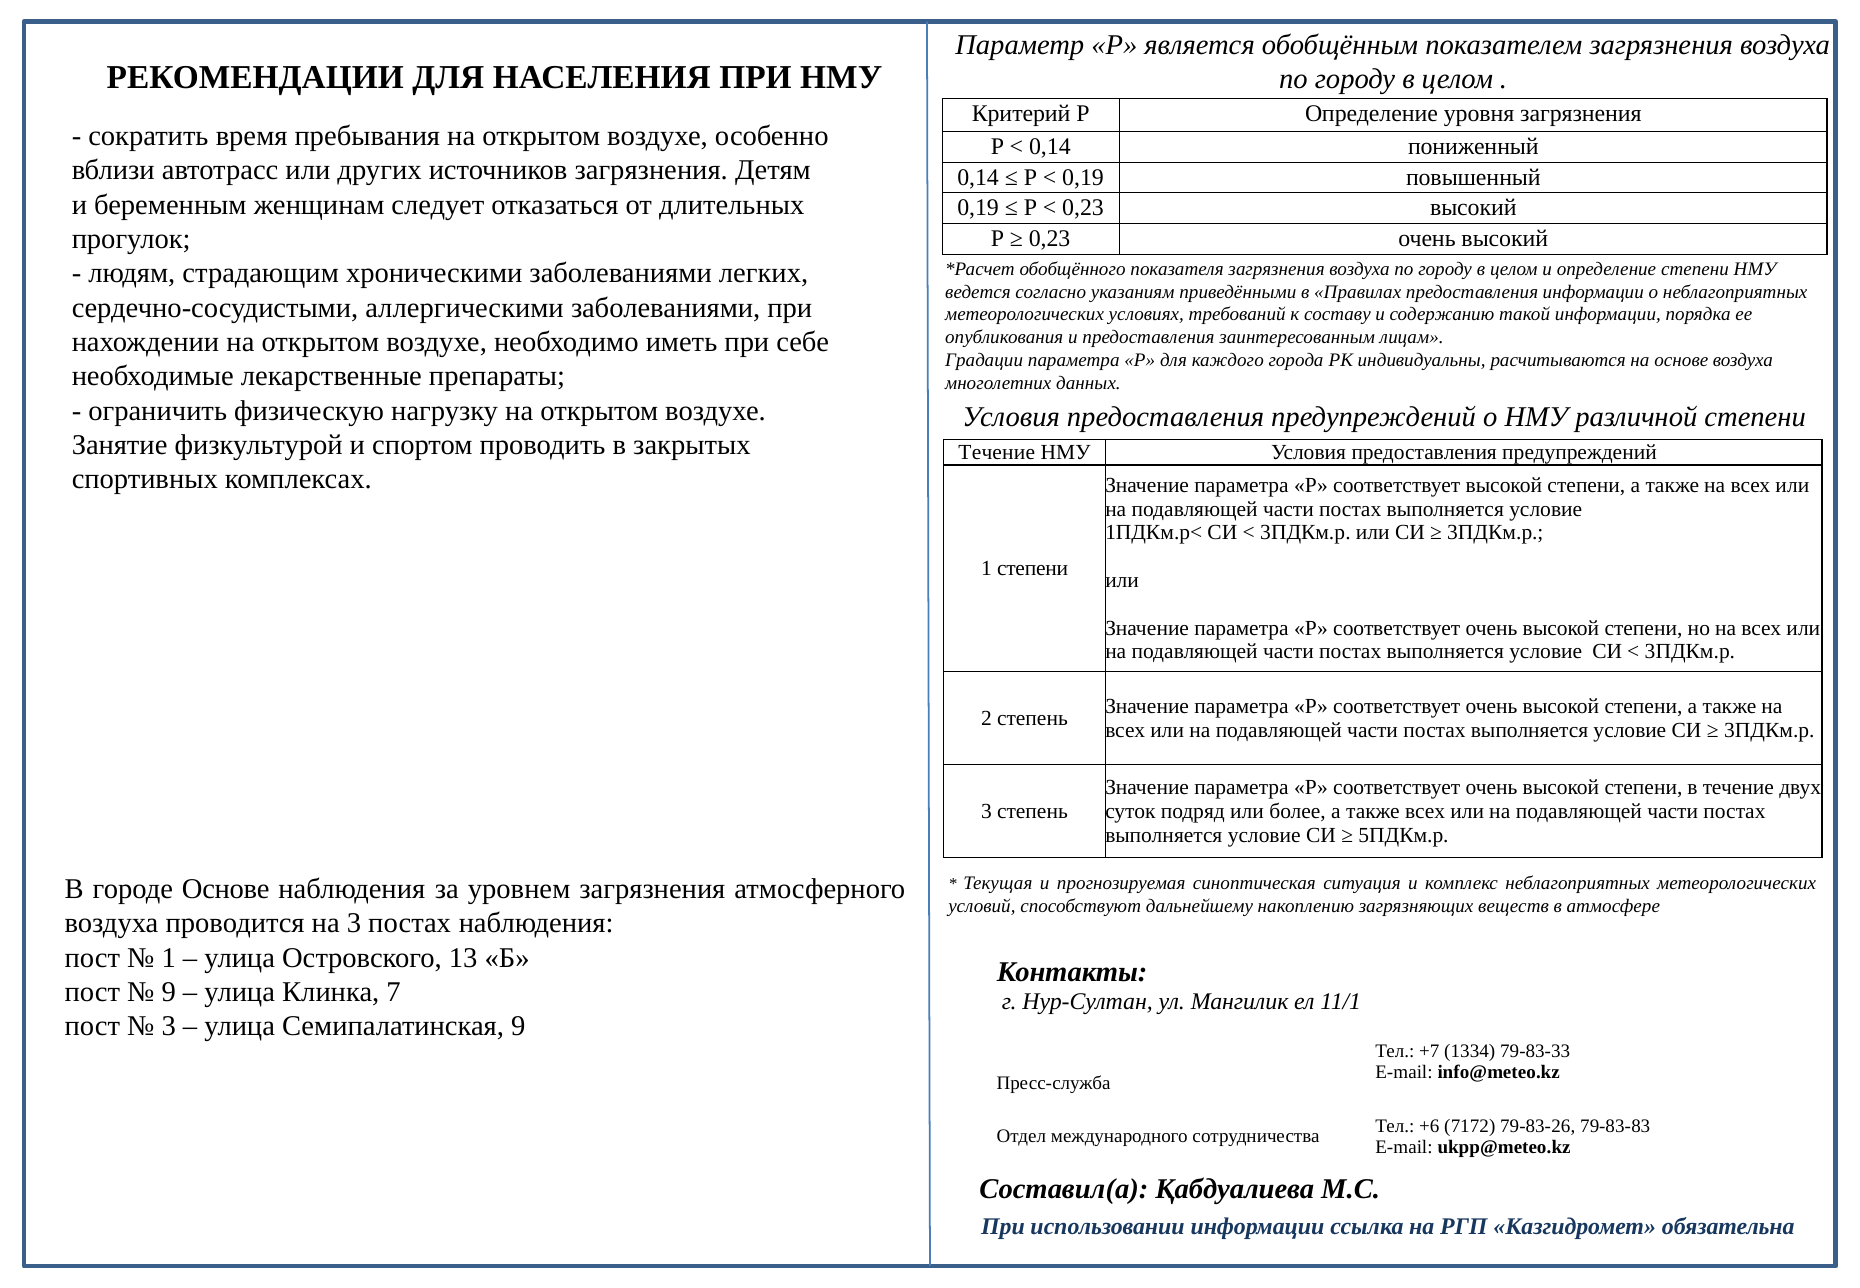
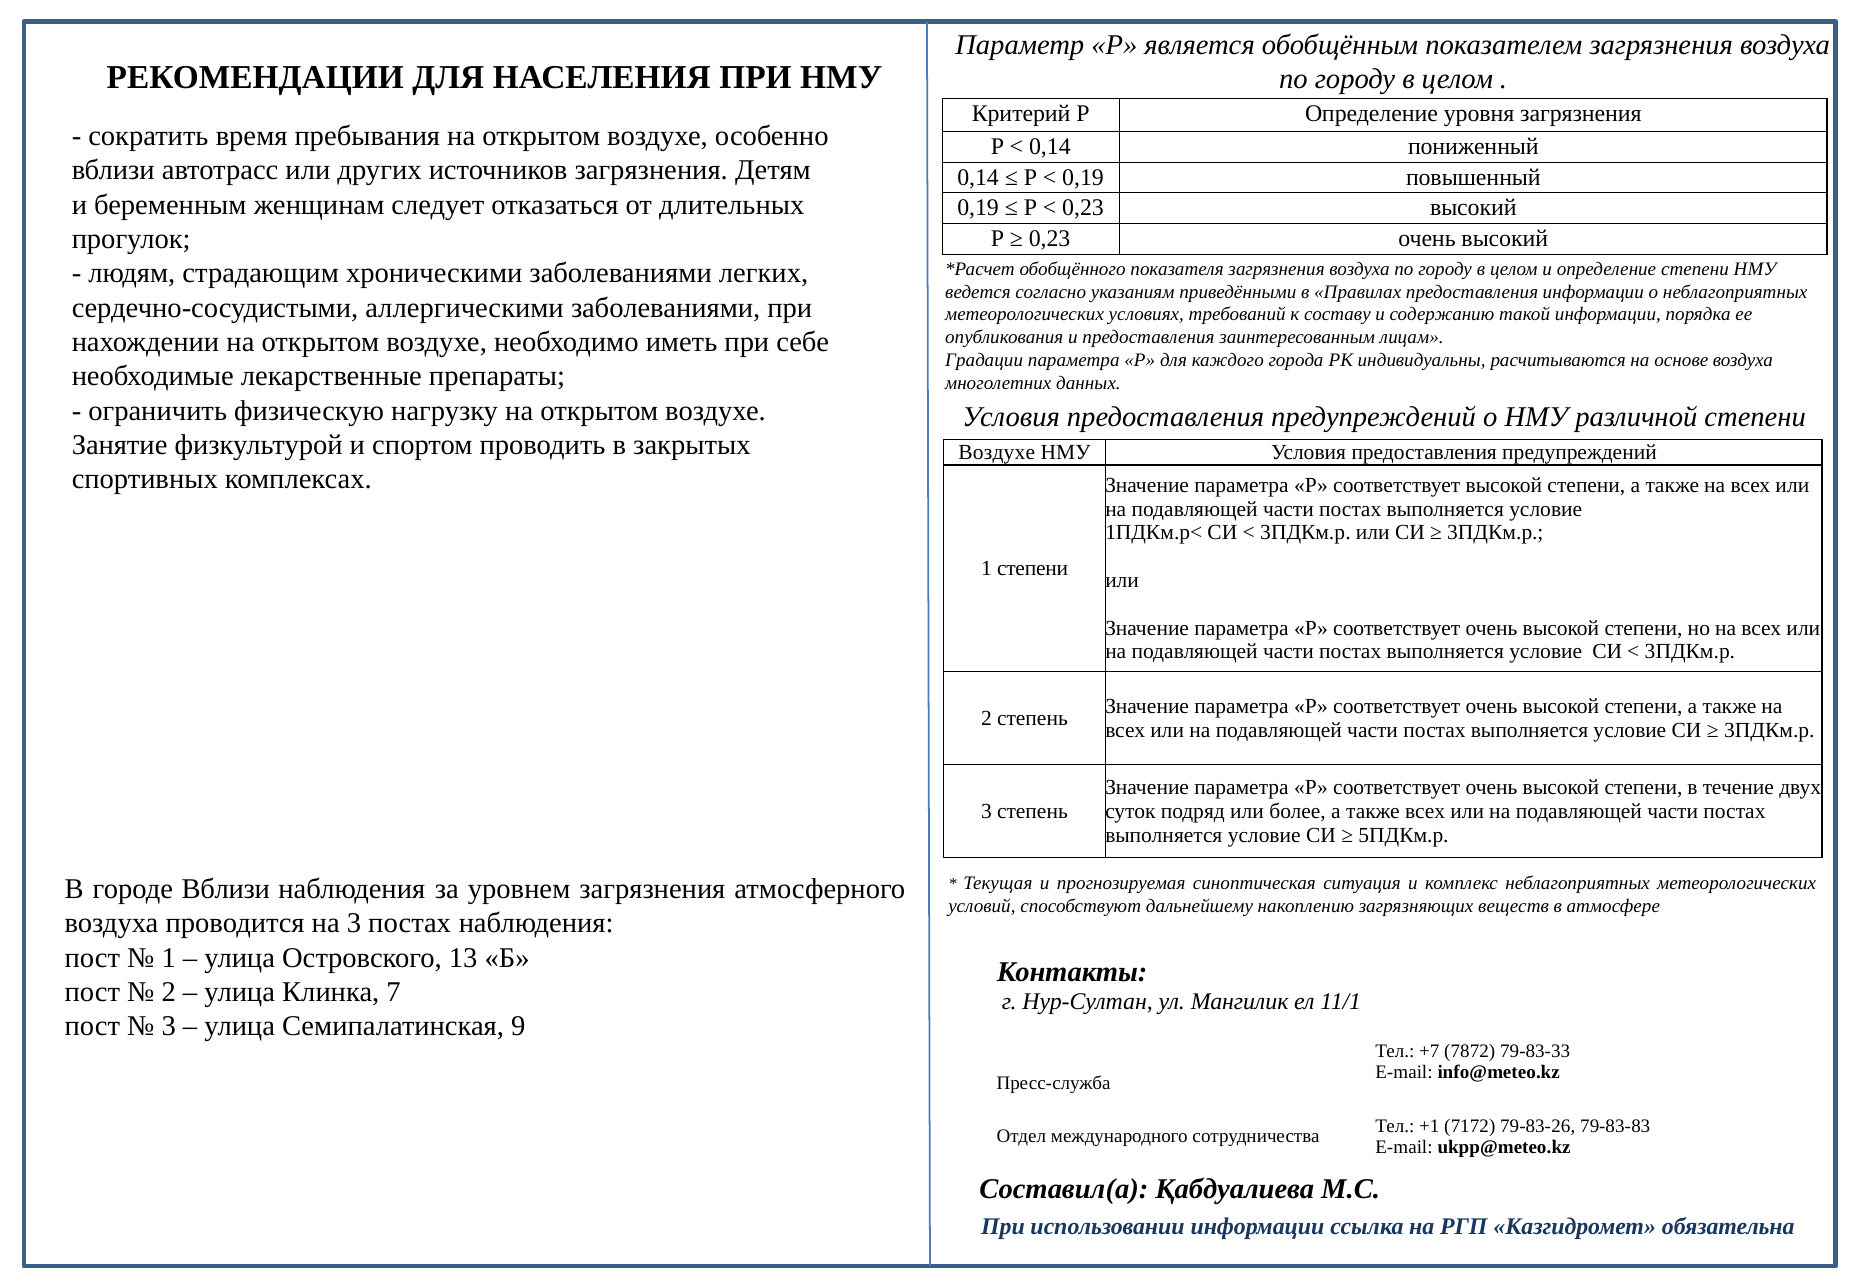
Течение at (997, 452): Течение -> Воздухе
городе Основе: Основе -> Вблизи
9 at (169, 992): 9 -> 2
1334: 1334 -> 7872
+6: +6 -> +1
